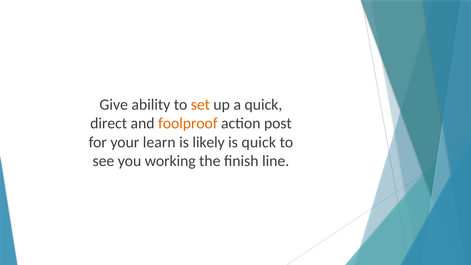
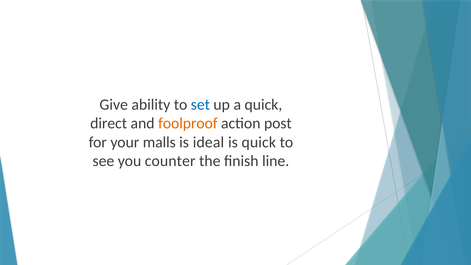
set colour: orange -> blue
learn: learn -> malls
likely: likely -> ideal
working: working -> counter
